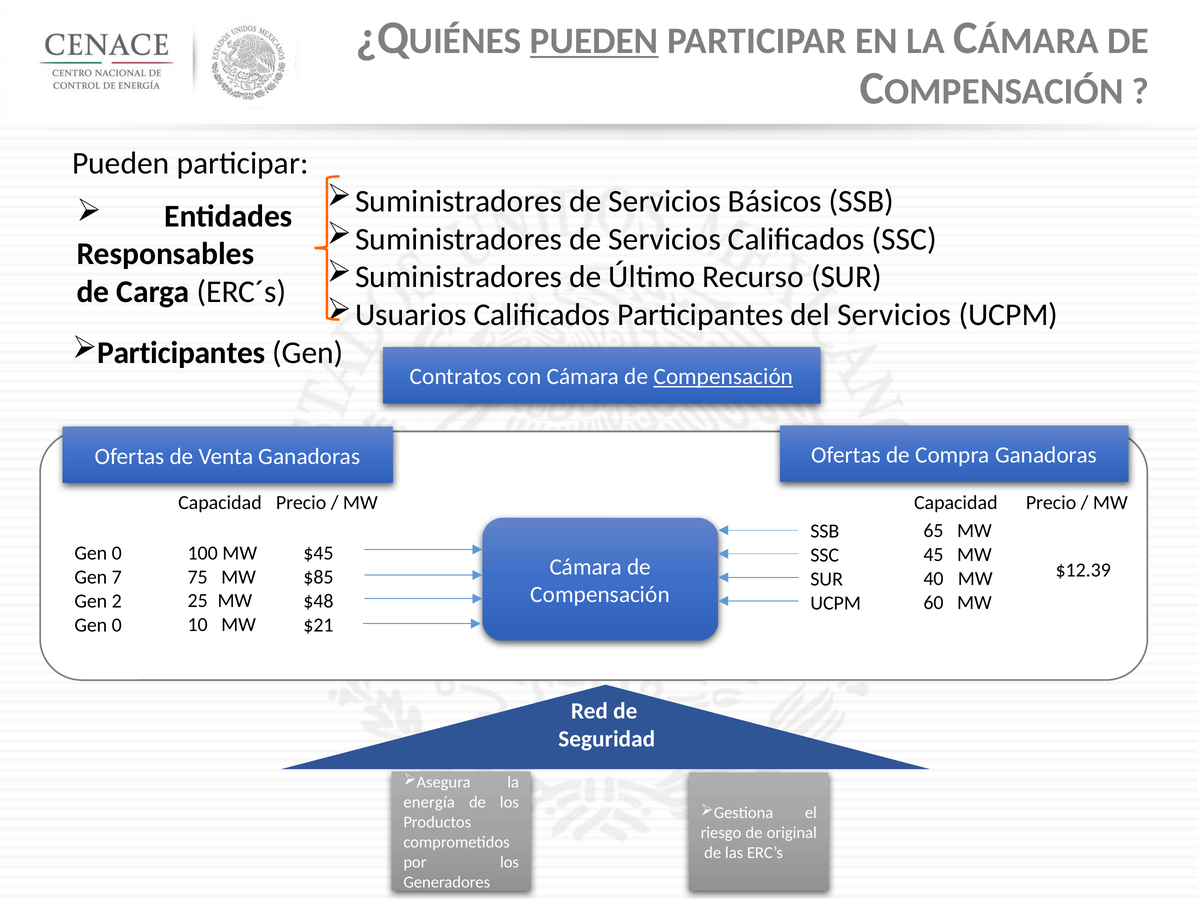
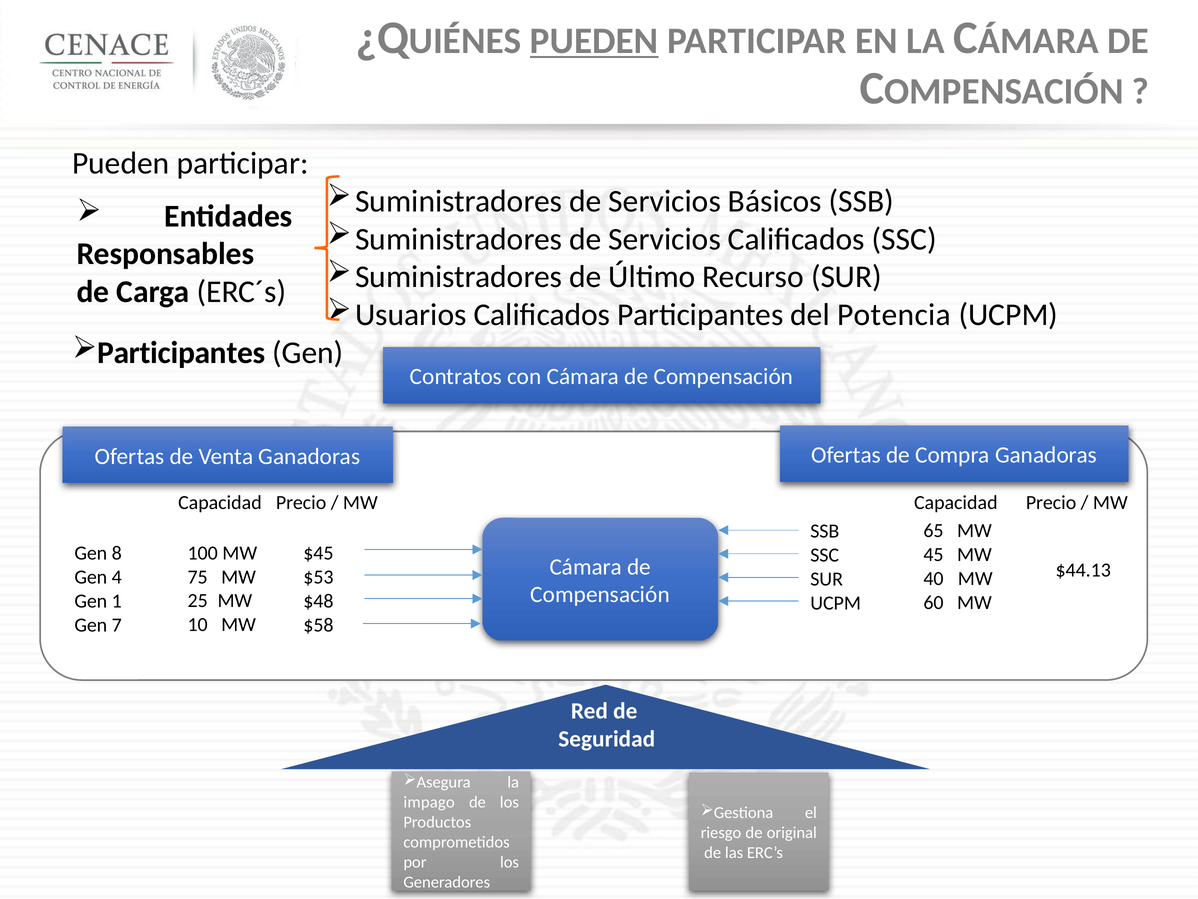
del Servicios: Servicios -> Potencia
Compensación at (723, 377) underline: present -> none
0 at (117, 553): 0 -> 8
$12.39: $12.39 -> $44.13
Gen 7: 7 -> 4
$85: $85 -> $53
2: 2 -> 1
0 at (117, 625): 0 -> 7
$21: $21 -> $58
energía: energía -> impago
